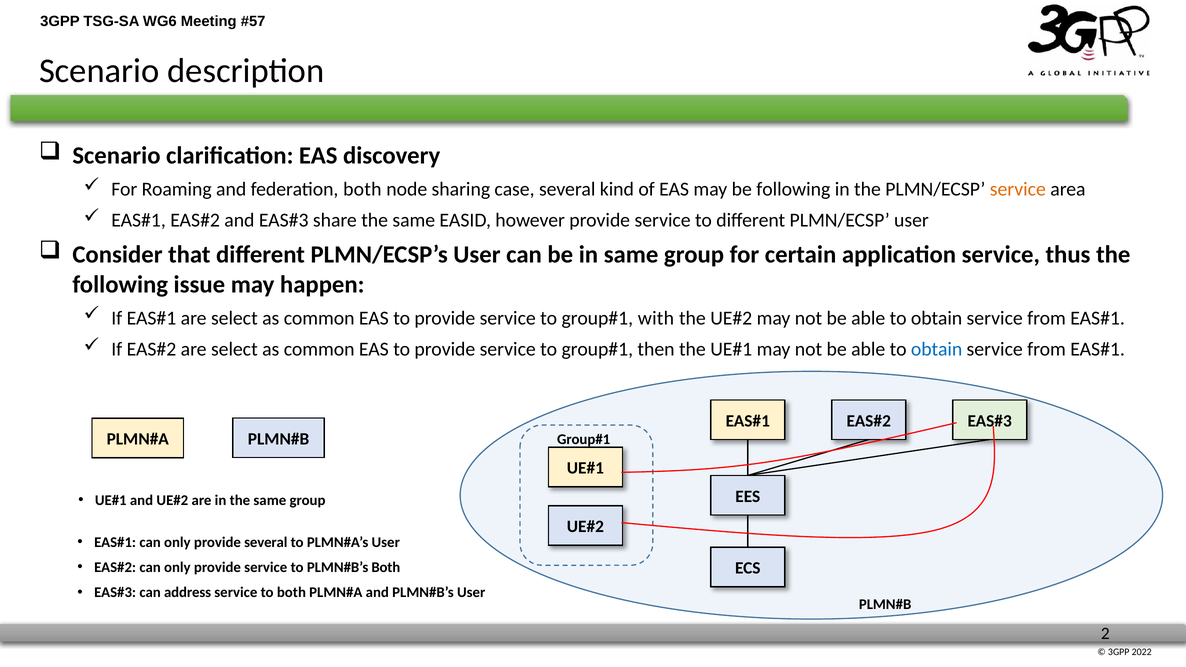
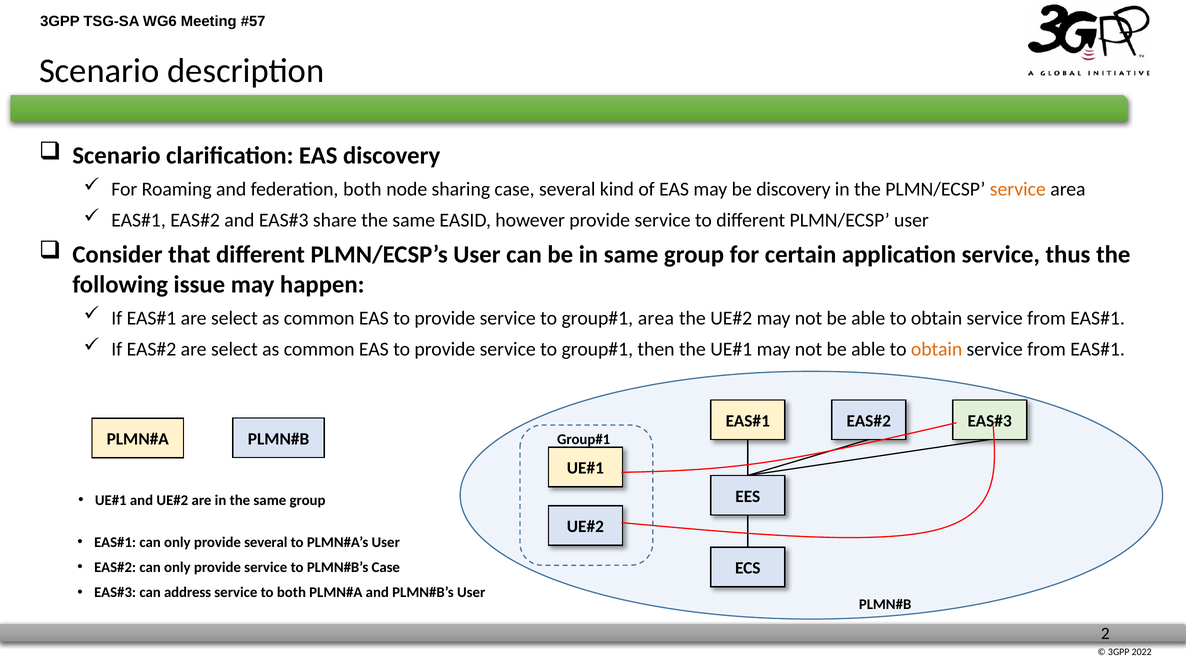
be following: following -> discovery
with at (656, 318): with -> area
obtain at (937, 349) colour: blue -> orange
Both at (386, 567): Both -> Case
